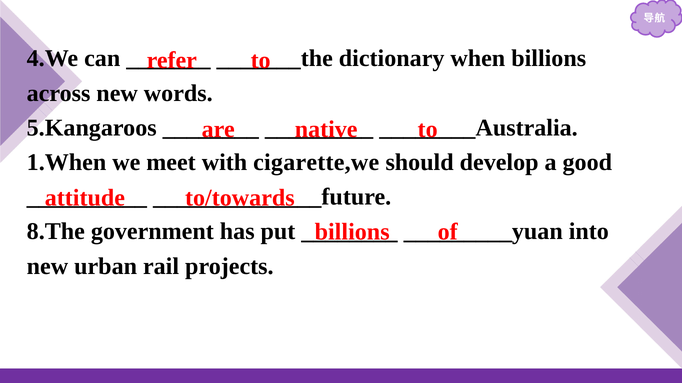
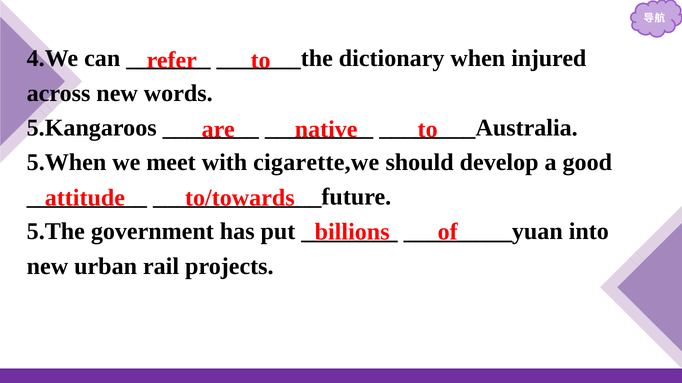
when billions: billions -> injured
1.When: 1.When -> 5.When
8.The: 8.The -> 5.The
